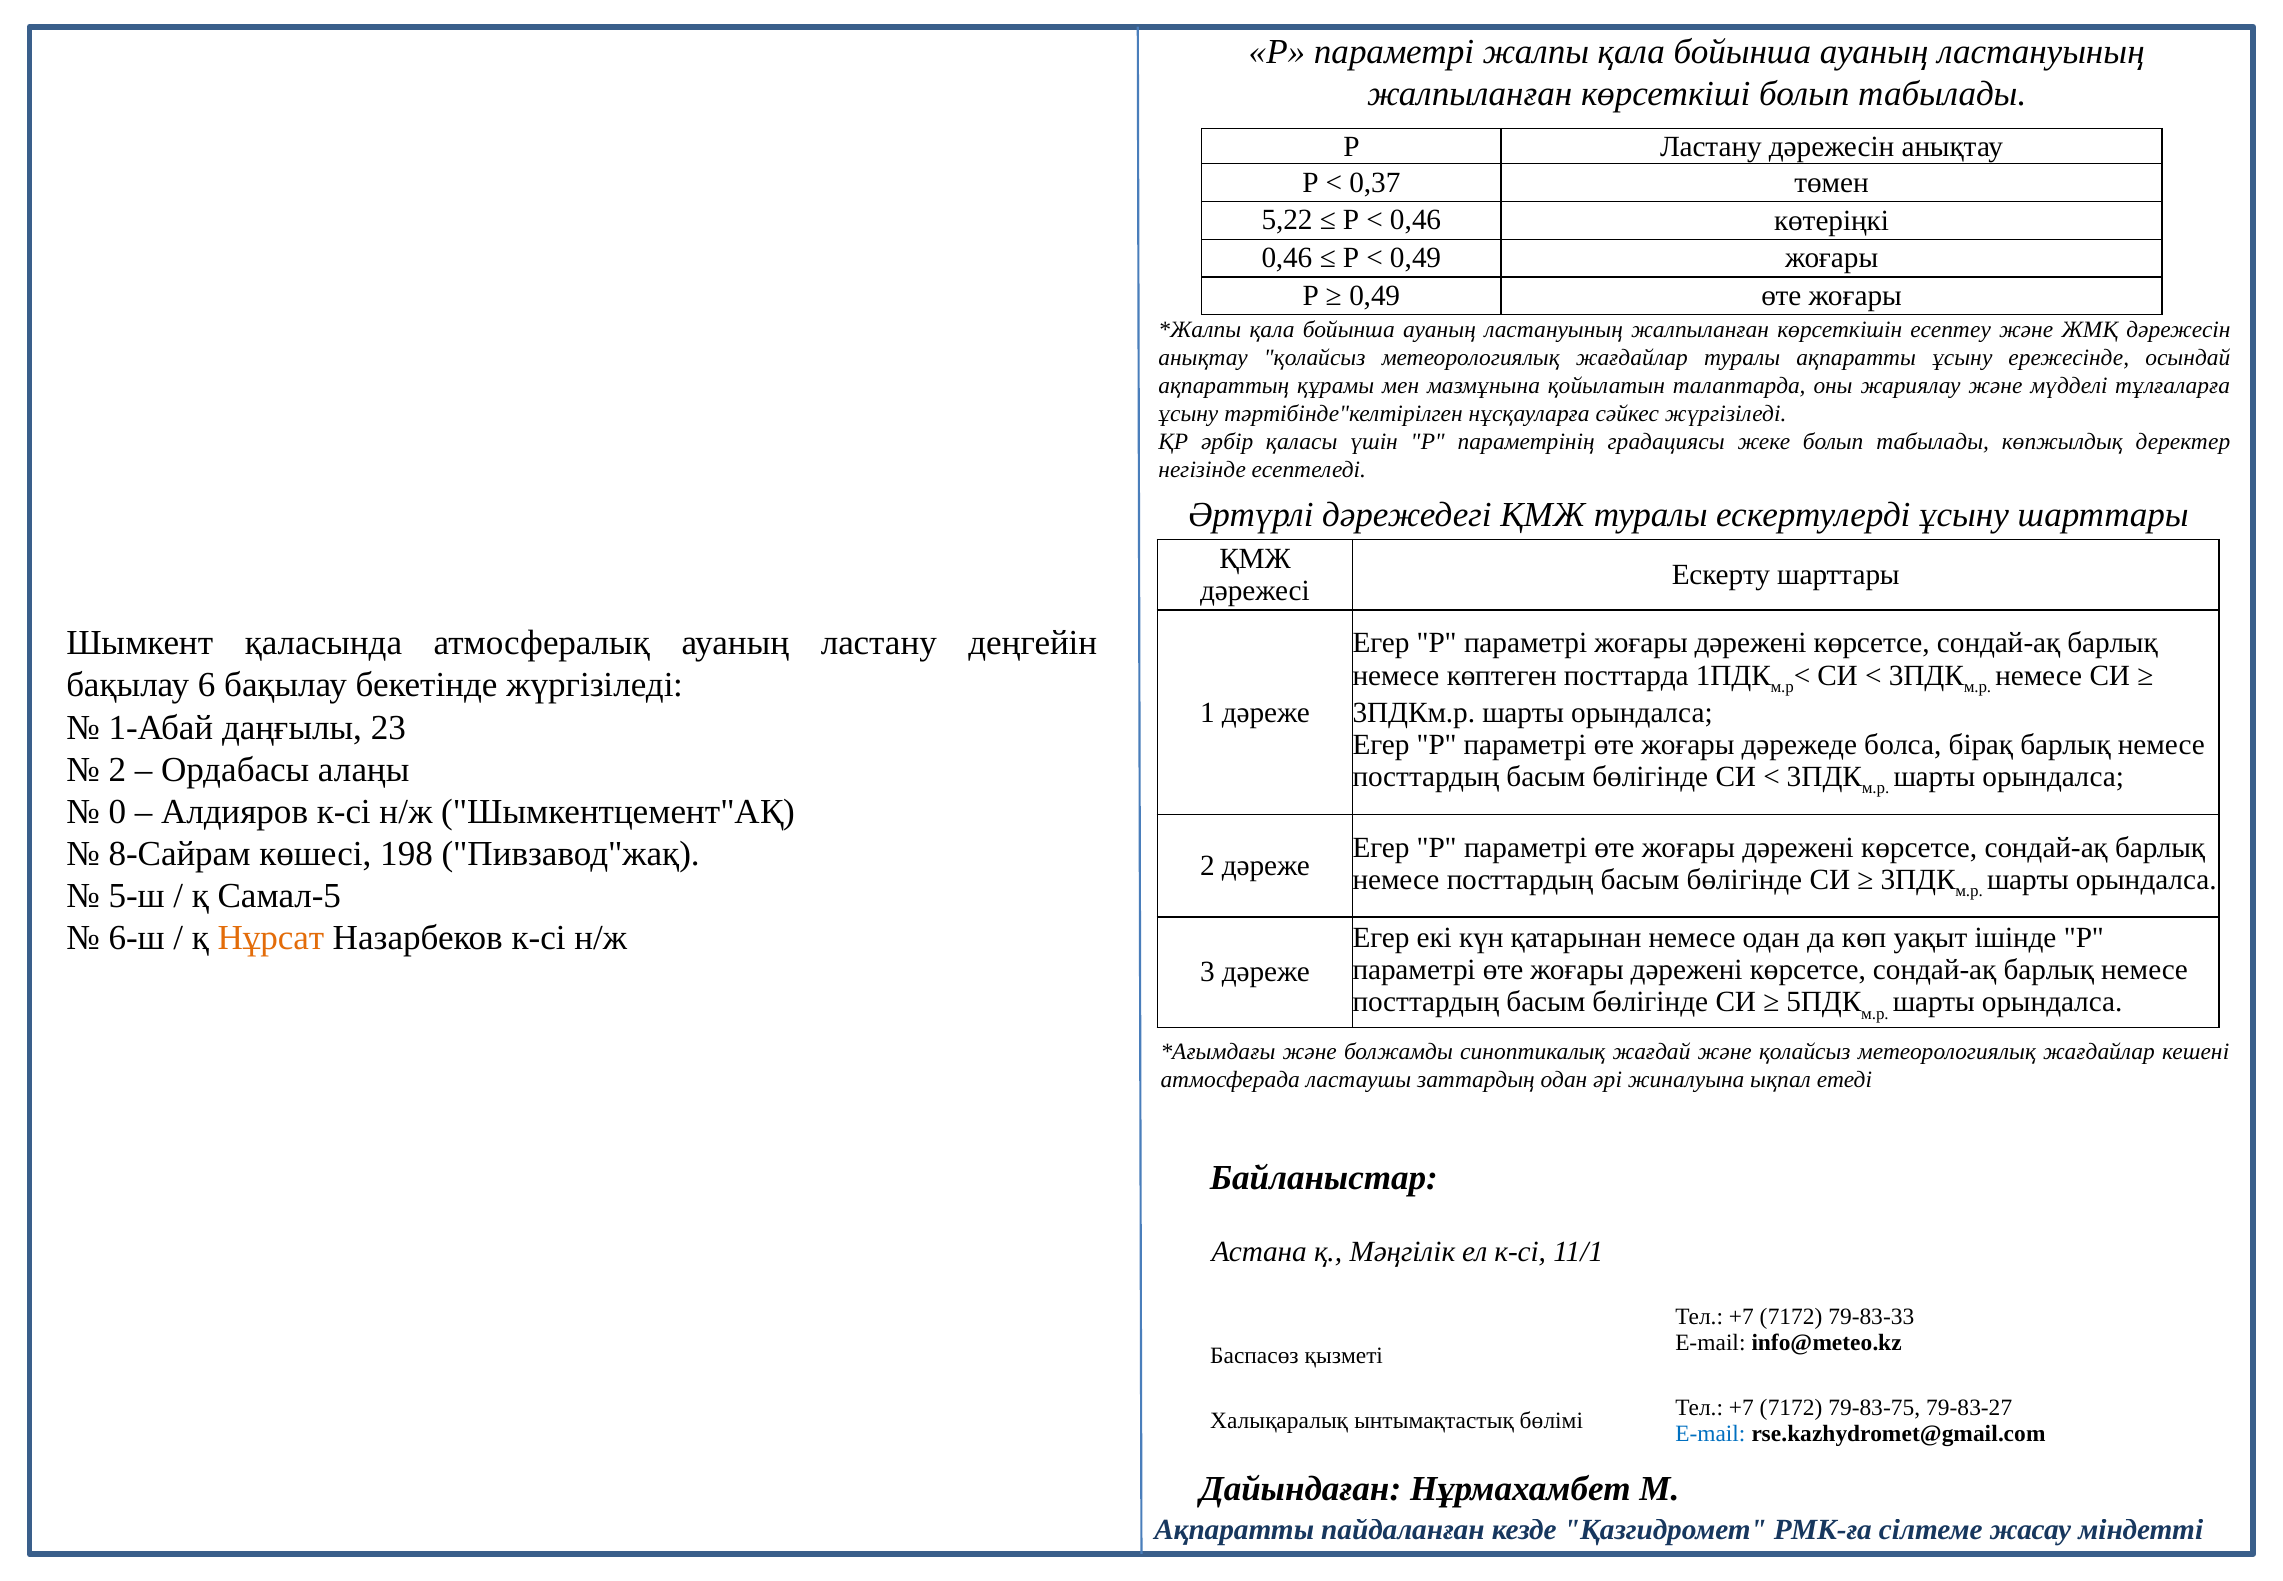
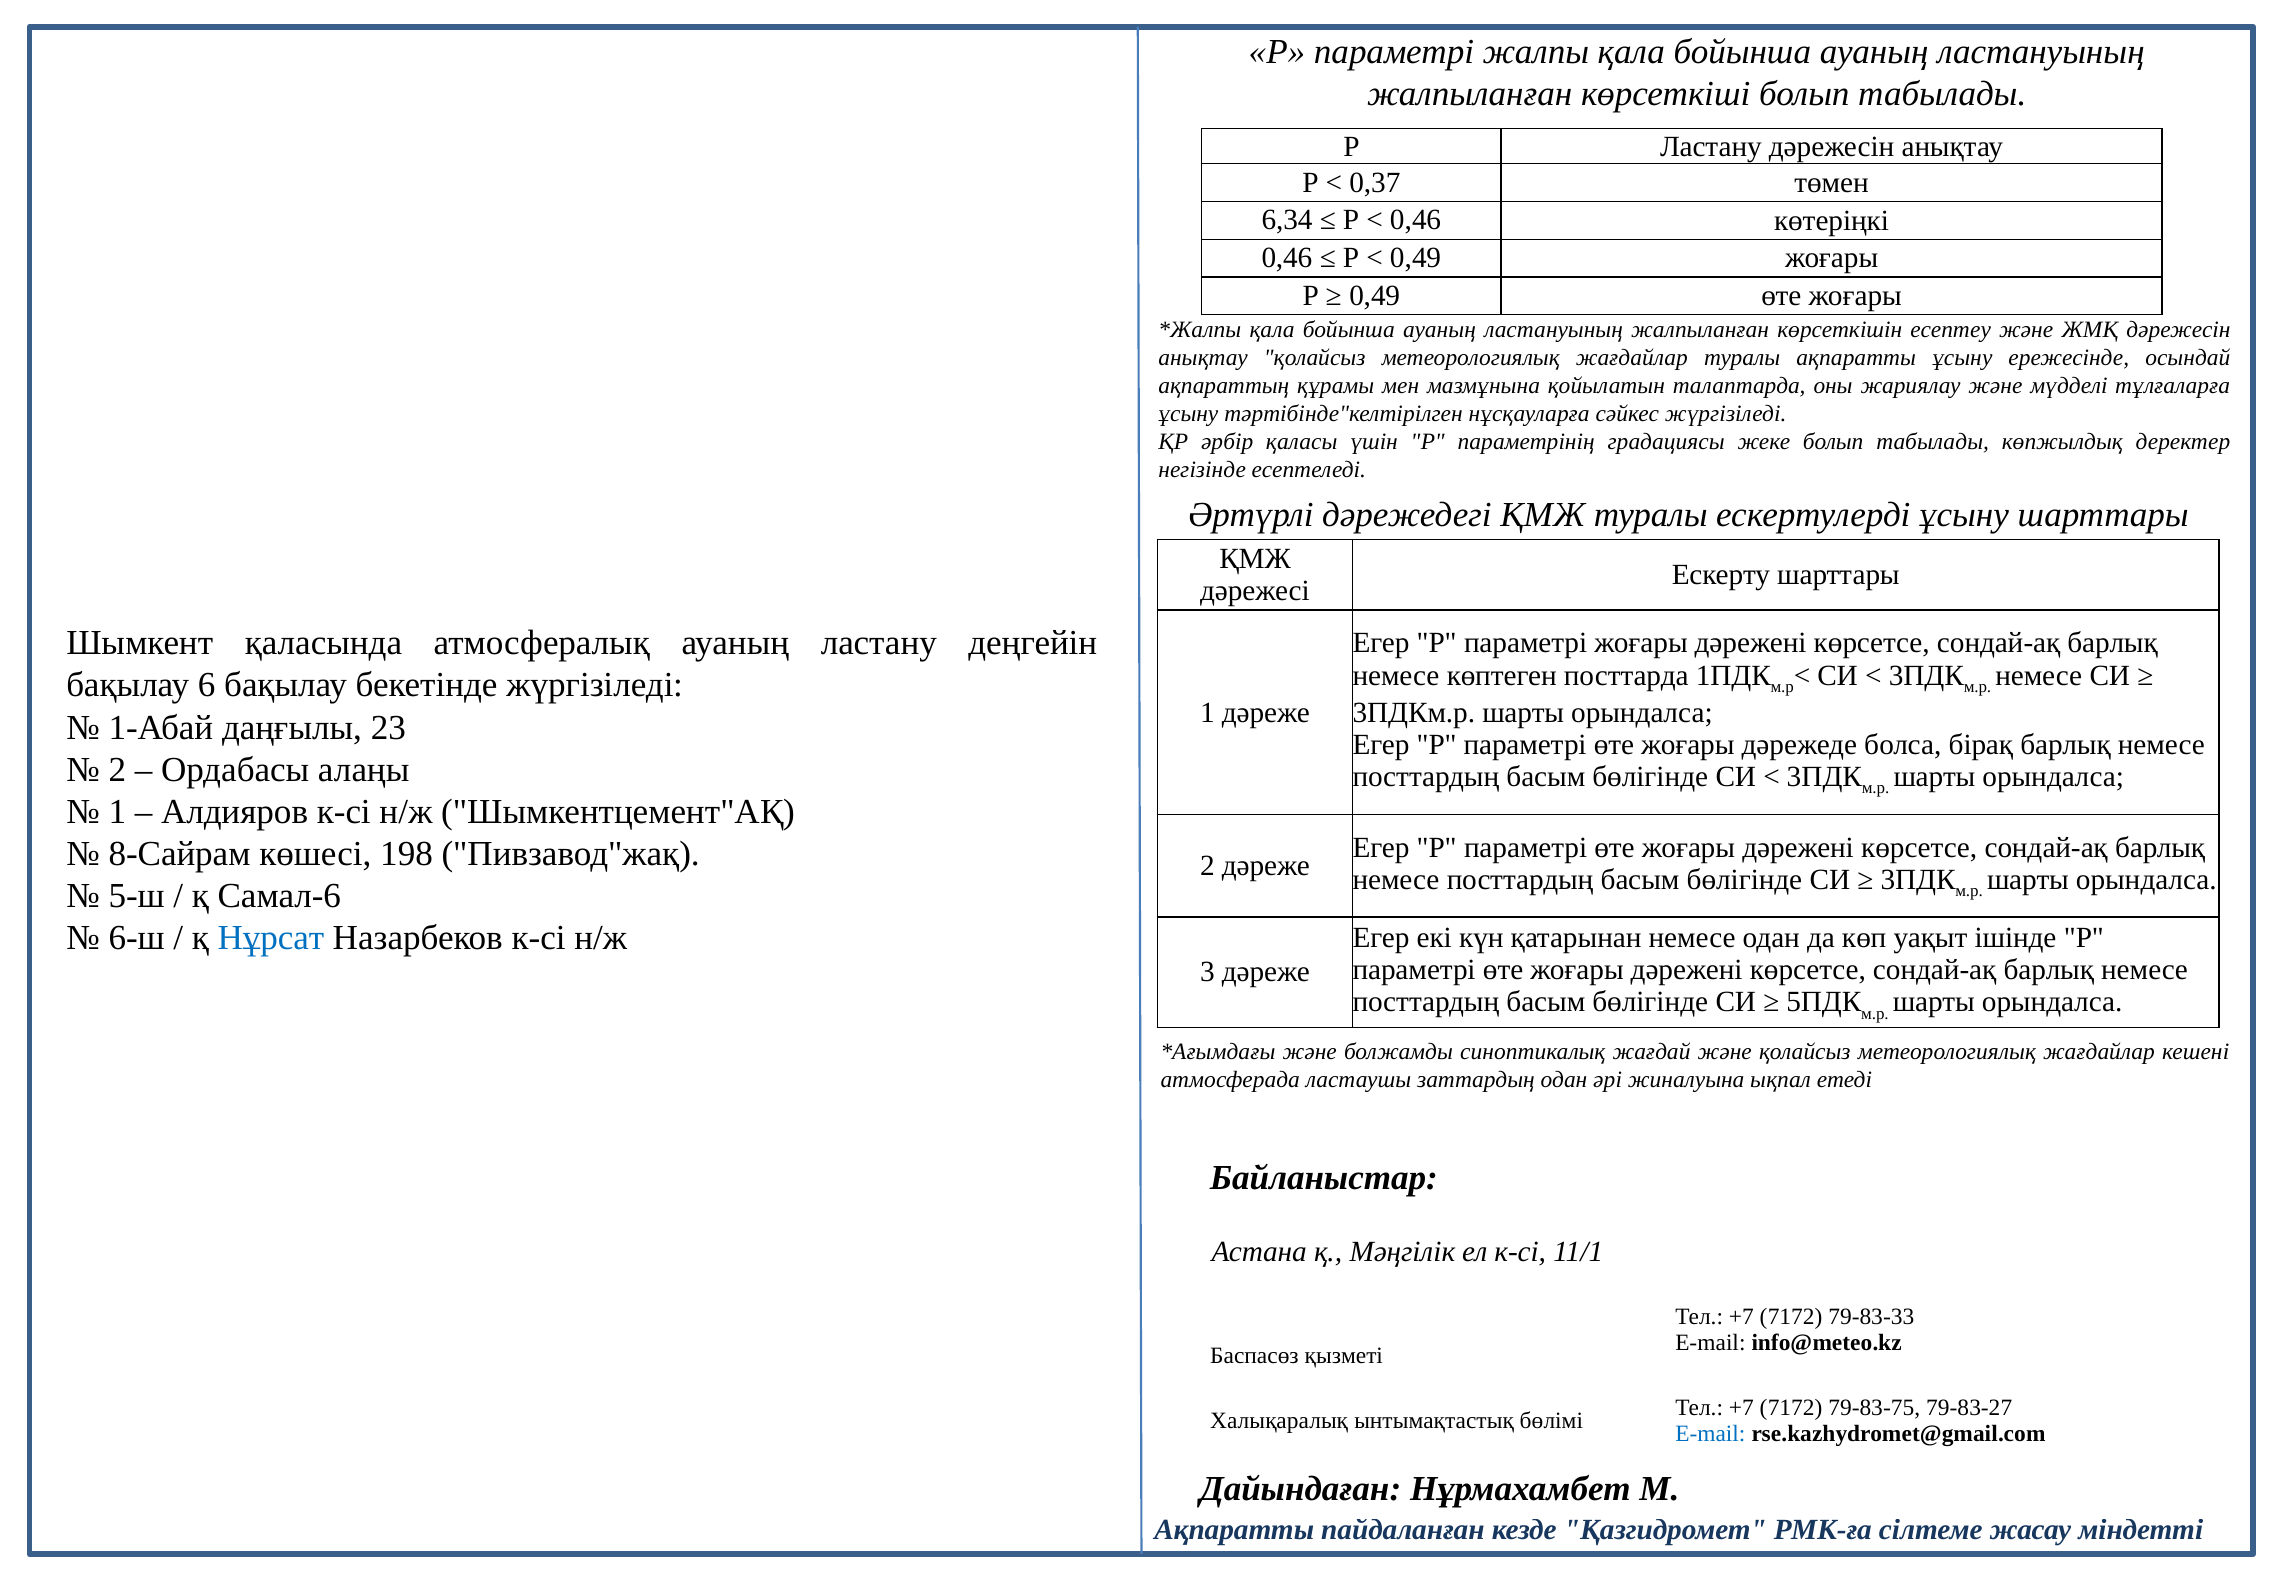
5,22: 5,22 -> 6,34
0 at (117, 812): 0 -> 1
Самал-5: Самал-5 -> Самал-6
Нұрсат colour: orange -> blue
